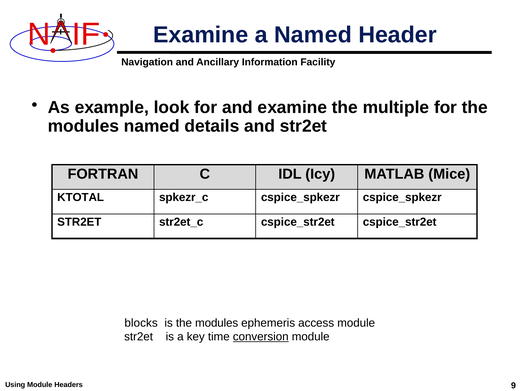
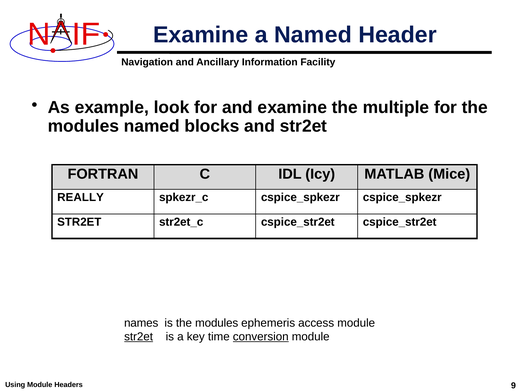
details: details -> blocks
KTOTAL: KTOTAL -> REALLY
blocks: blocks -> names
str2et at (139, 337) underline: none -> present
